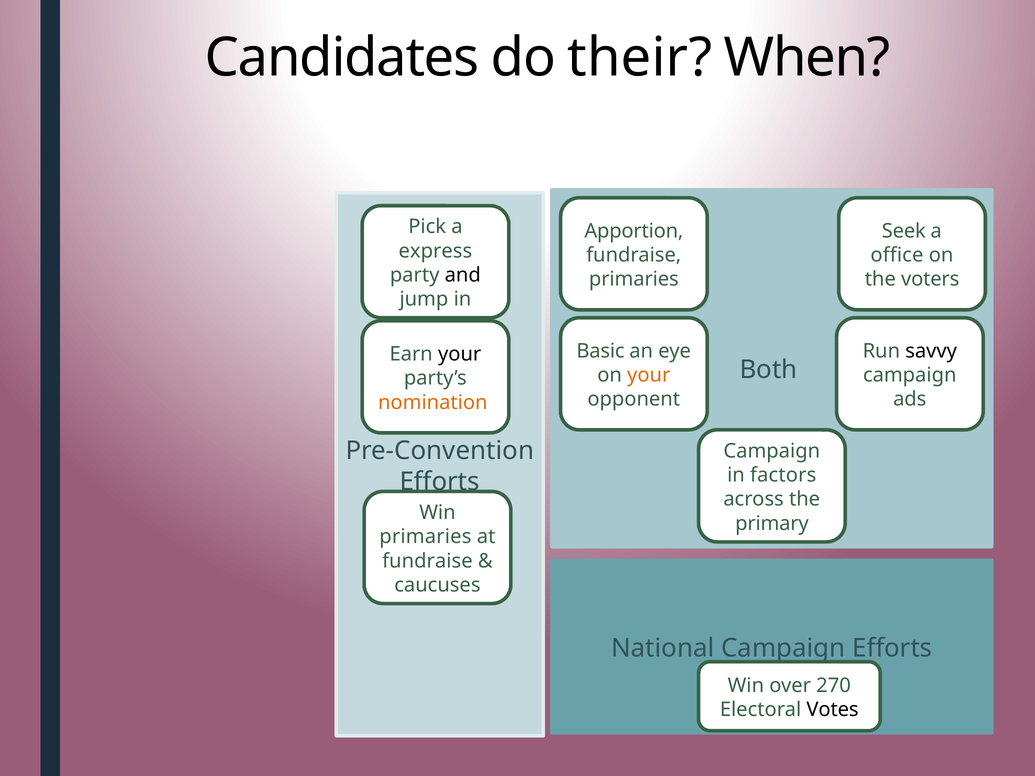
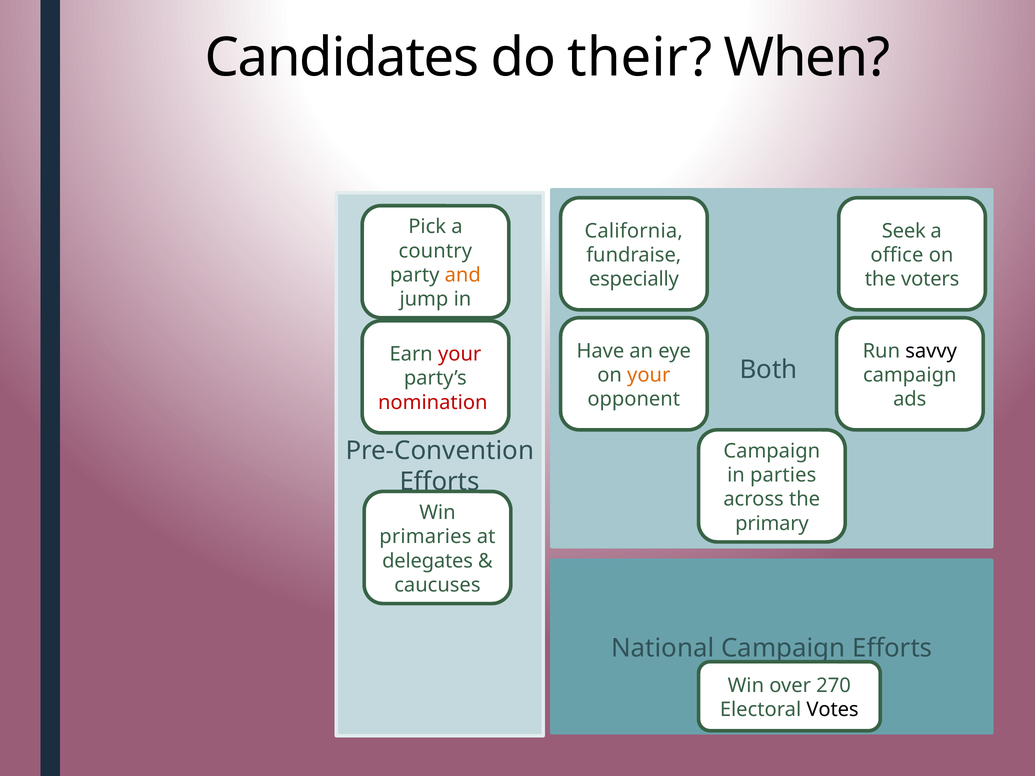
Apportion: Apportion -> California
express: express -> country
and colour: black -> orange
primaries at (634, 279): primaries -> especially
Basic: Basic -> Have
your at (460, 354) colour: black -> red
nomination colour: orange -> red
factors: factors -> parties
fundraise at (427, 561): fundraise -> delegates
